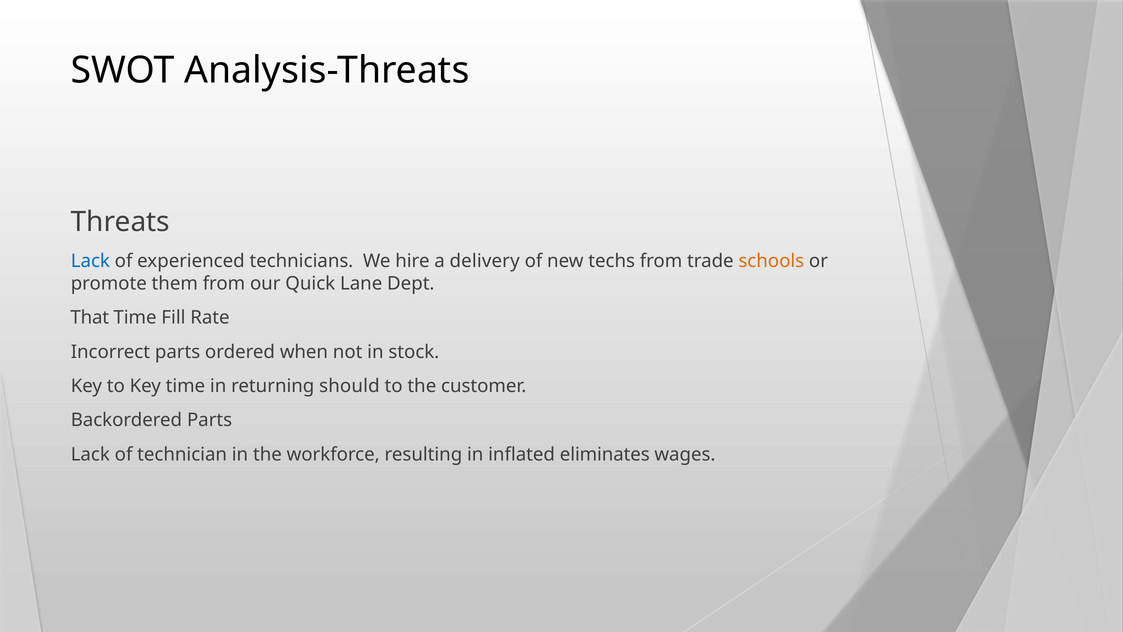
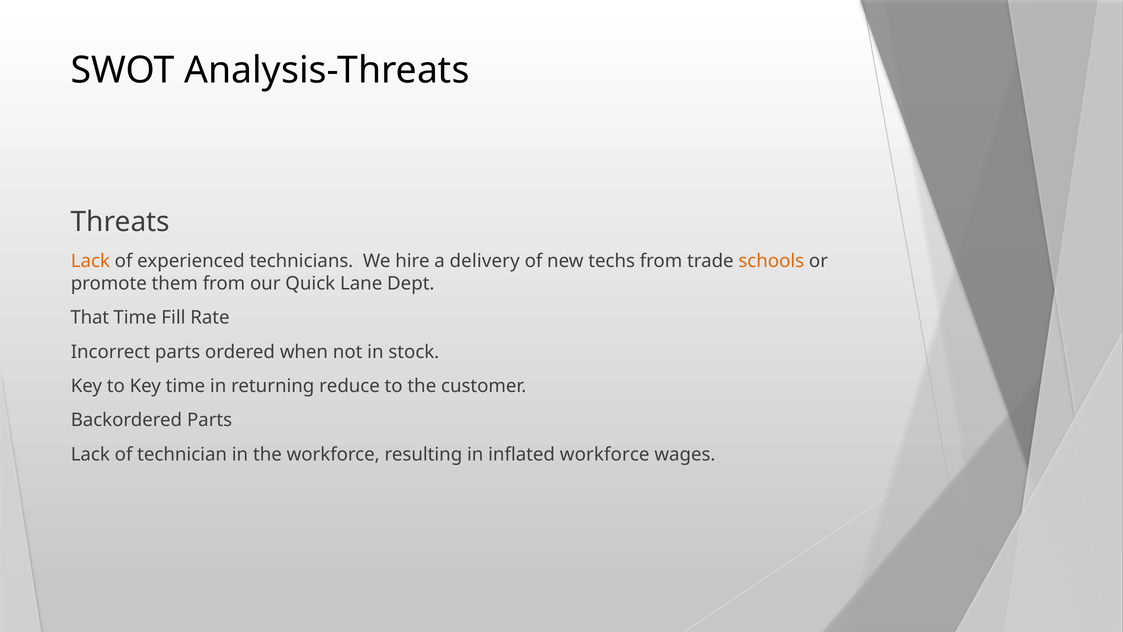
Lack at (90, 261) colour: blue -> orange
should: should -> reduce
inflated eliminates: eliminates -> workforce
